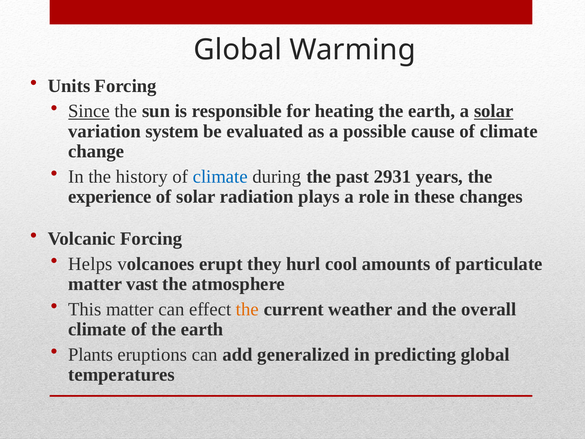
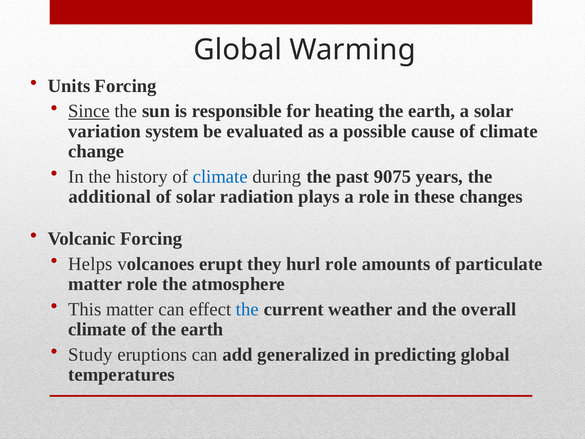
solar at (494, 111) underline: present -> none
2931: 2931 -> 9075
experience: experience -> additional
hurl cool: cool -> role
matter vast: vast -> role
the at (247, 309) colour: orange -> blue
Plants: Plants -> Study
